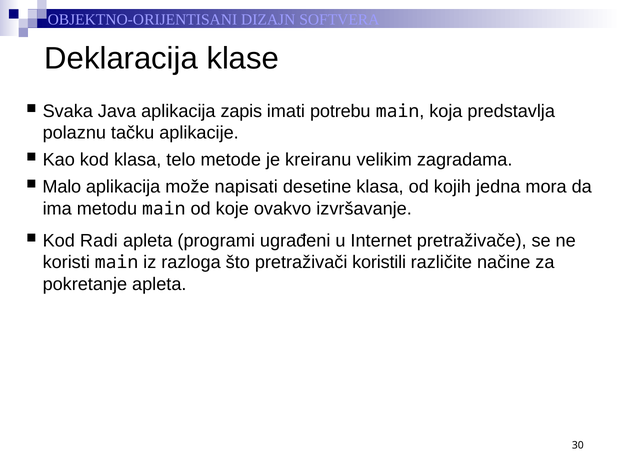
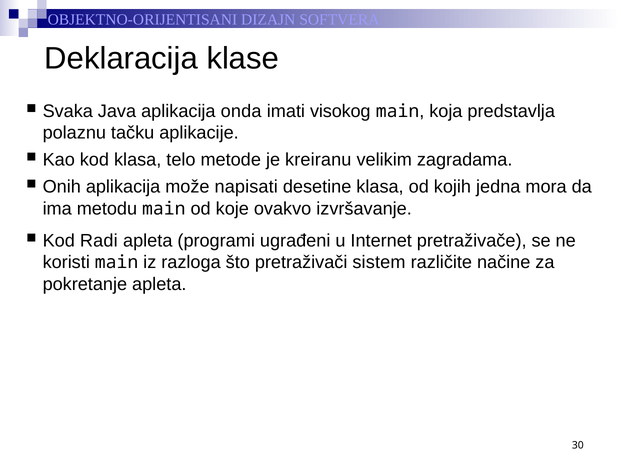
zapis: zapis -> onda
potrebu: potrebu -> visokog
Malo: Malo -> Onih
koristili: koristili -> sistem
